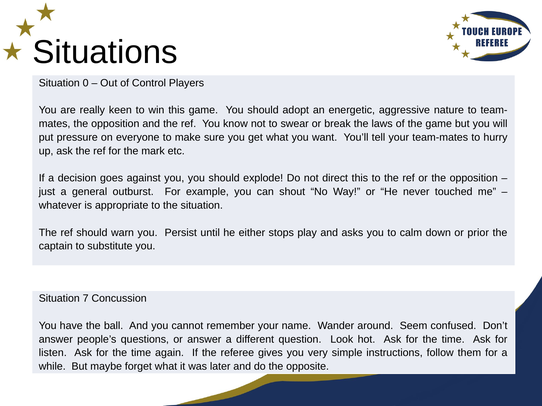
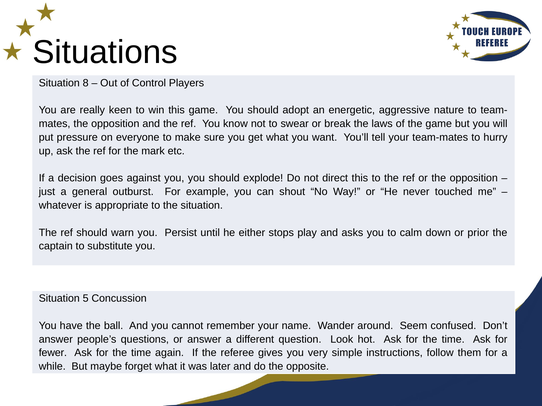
0: 0 -> 8
7: 7 -> 5
listen: listen -> fewer
